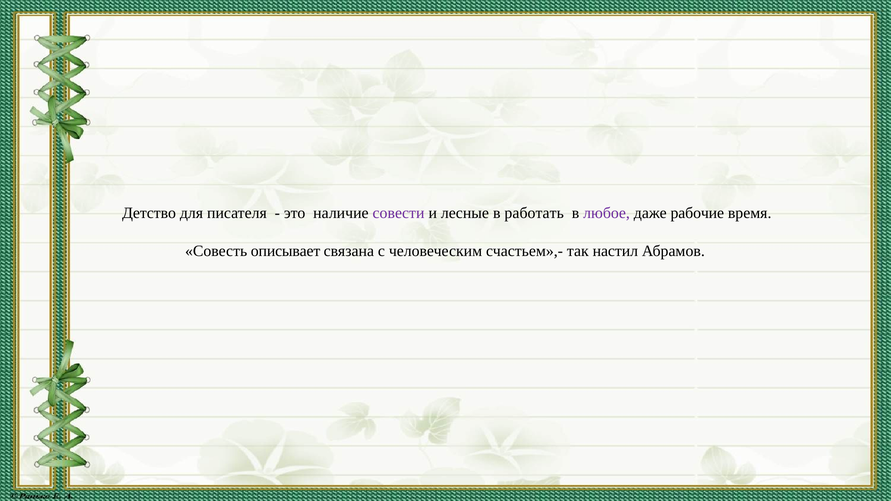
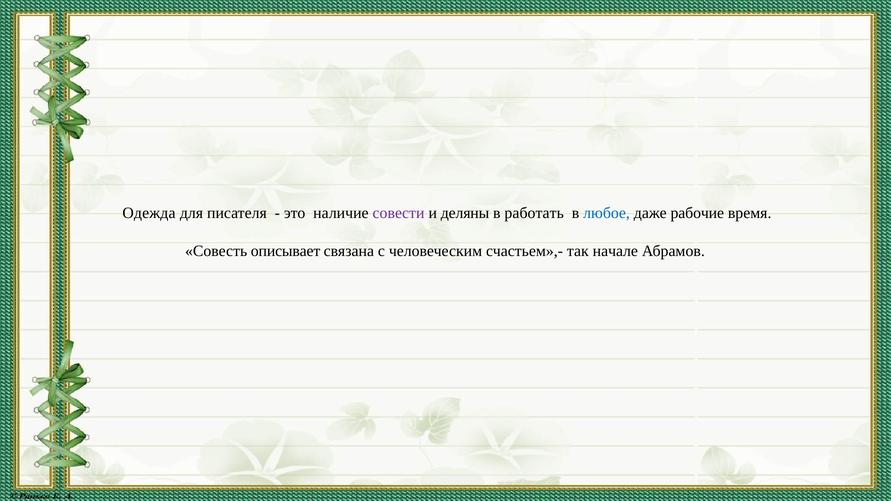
Детство: Детство -> Одежда
лесные: лесные -> деляны
любое colour: purple -> blue
настил: настил -> начале
